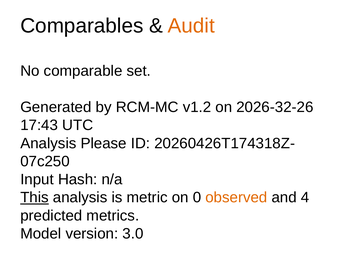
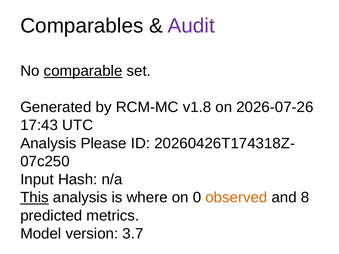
Audit colour: orange -> purple
comparable underline: none -> present
v1.2: v1.2 -> v1.8
2026-32-26: 2026-32-26 -> 2026-07-26
metric: metric -> where
4: 4 -> 8
3.0: 3.0 -> 3.7
